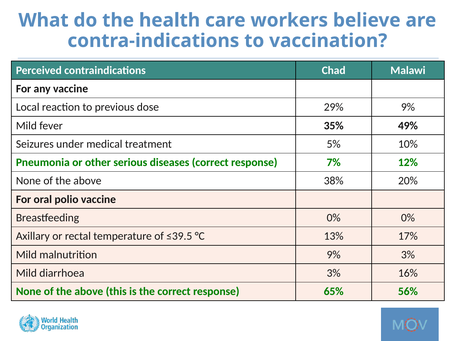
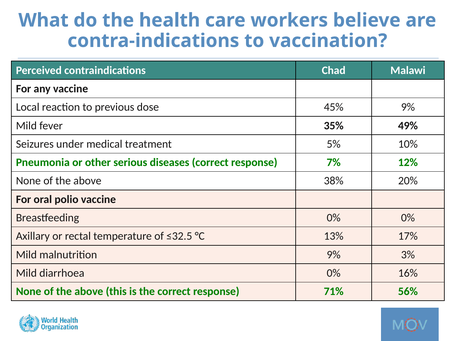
29%: 29% -> 45%
≤39.5: ≤39.5 -> ≤32.5
diarrhoea 3%: 3% -> 0%
65%: 65% -> 71%
